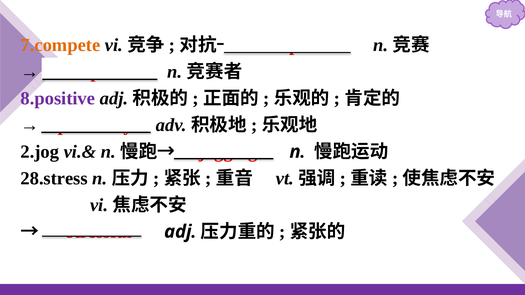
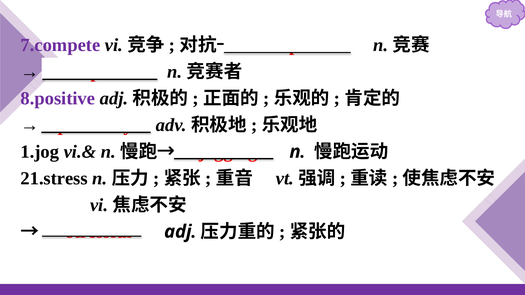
7.compete colour: orange -> purple
2.jog: 2.jog -> 1.jog
28.stress: 28.stress -> 21.stress
